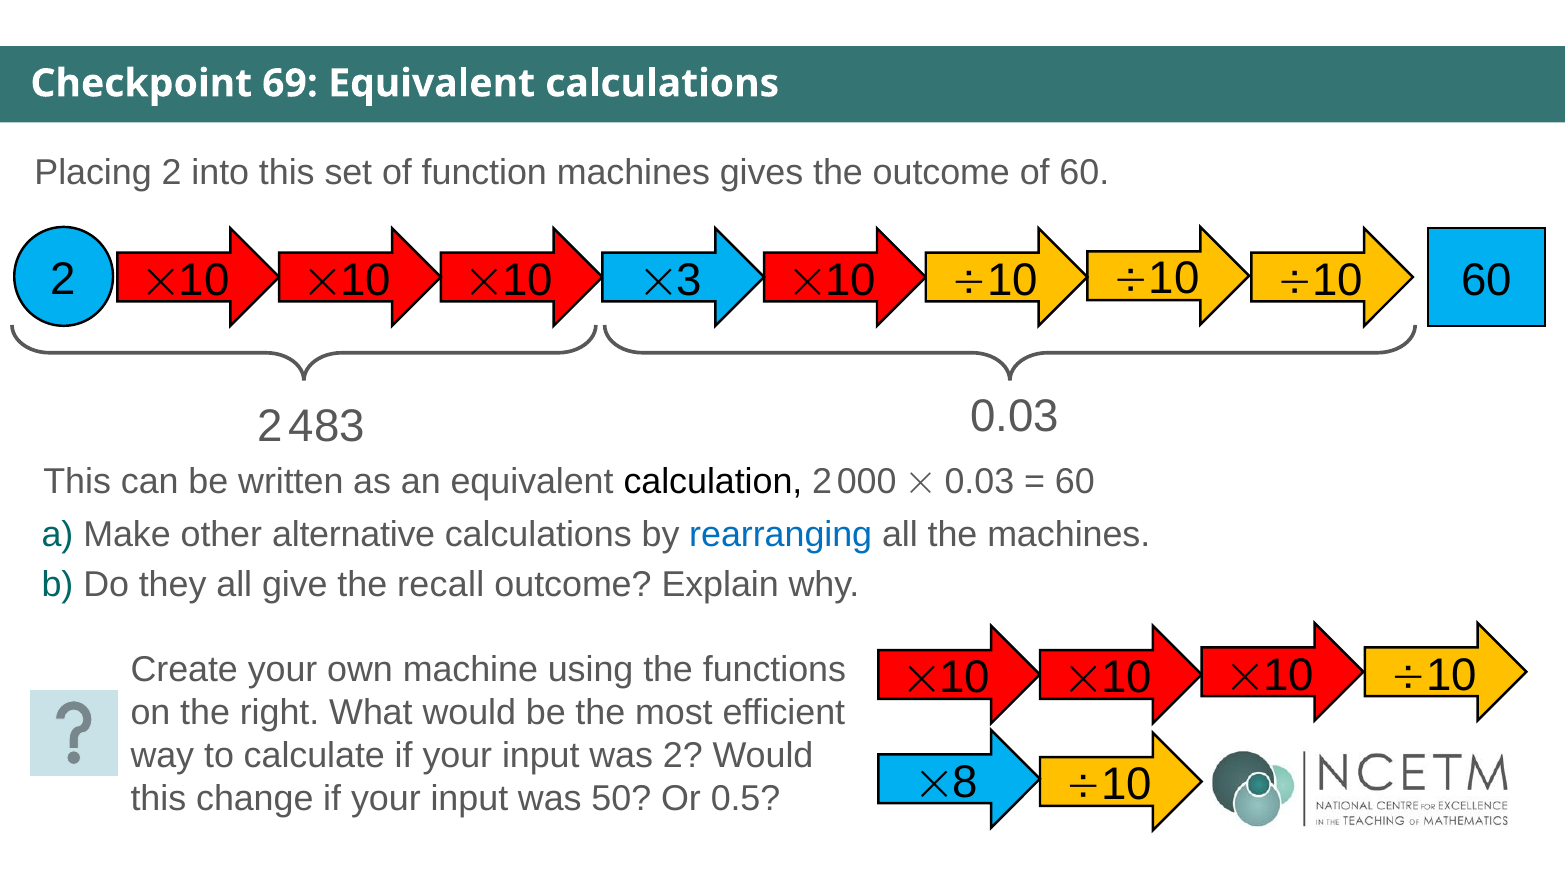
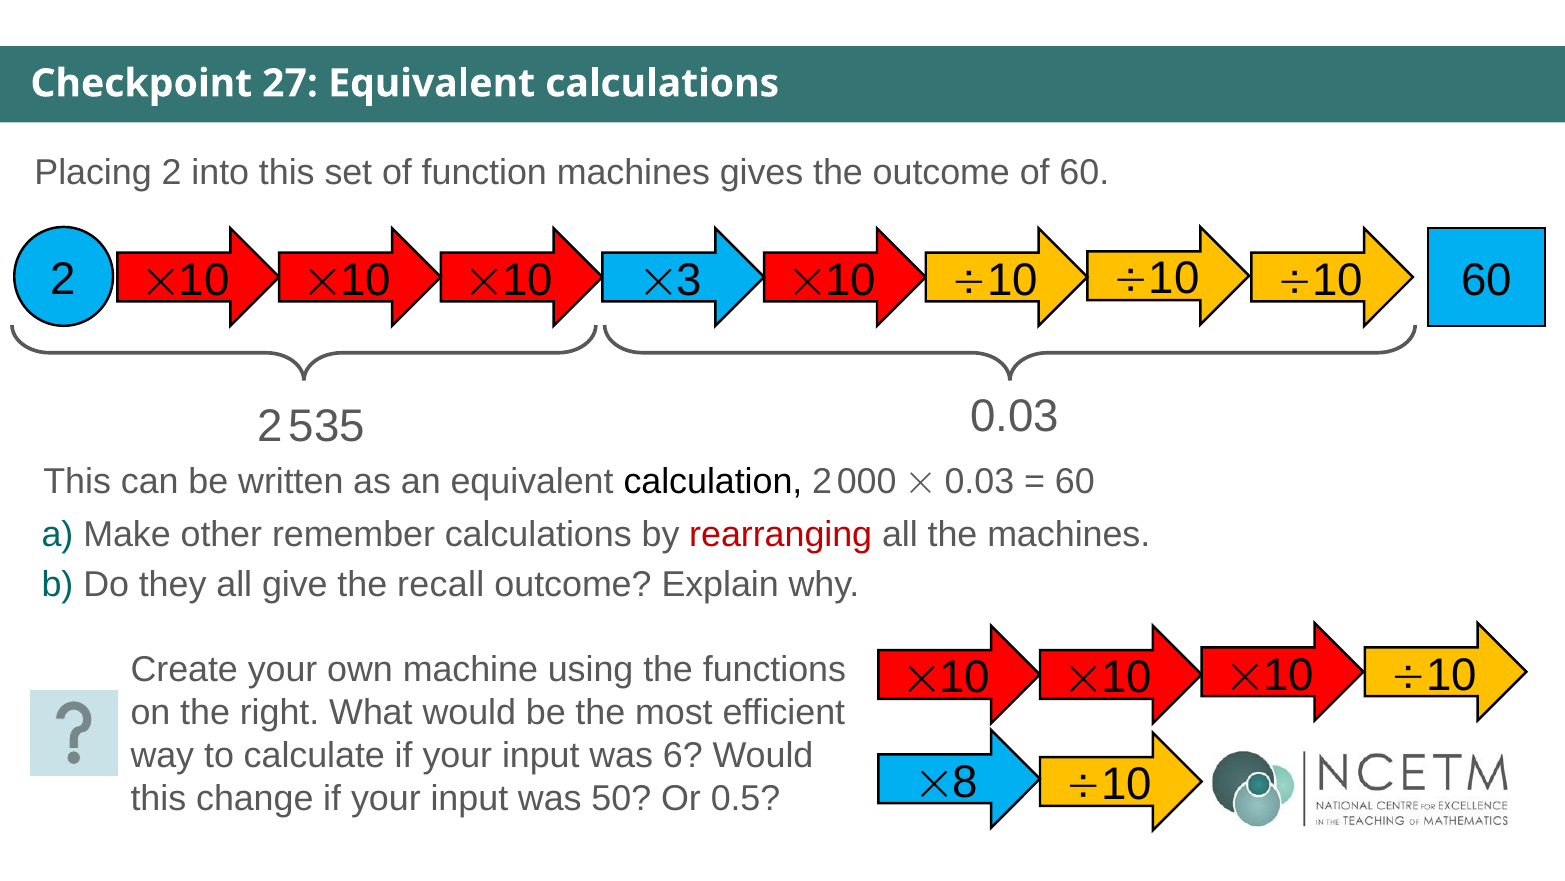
69: 69 -> 27
483: 483 -> 535
alternative: alternative -> remember
rearranging colour: blue -> red
was 2: 2 -> 6
